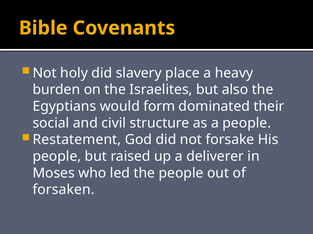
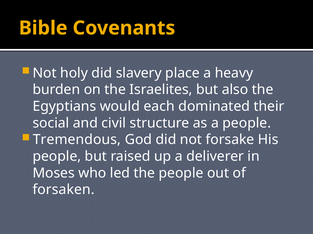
form: form -> each
Restatement: Restatement -> Tremendous
